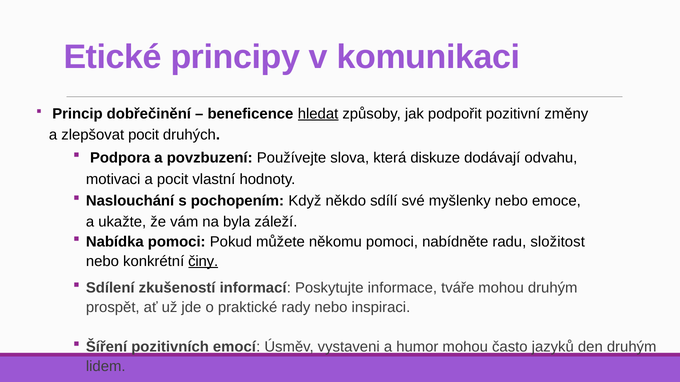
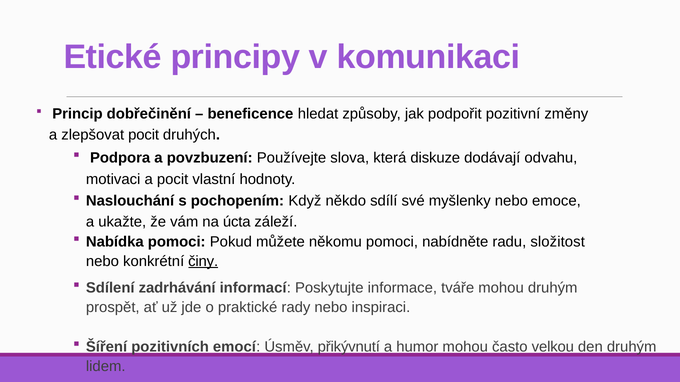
hledat underline: present -> none
byla: byla -> úcta
zkušeností: zkušeností -> zadrhávání
vystaveni: vystaveni -> přikývnutí
jazyků: jazyků -> velkou
